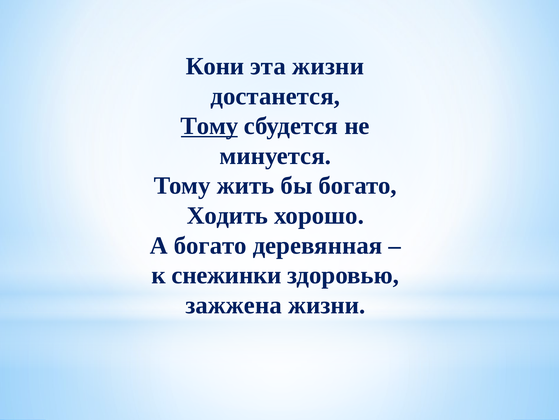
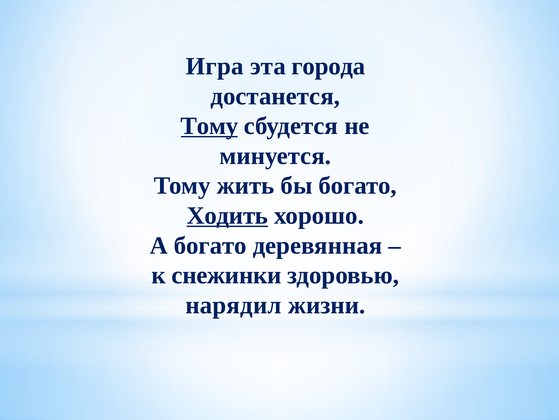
Кони: Кони -> Игра
эта жизни: жизни -> города
Ходить underline: none -> present
зажжена: зажжена -> нарядил
